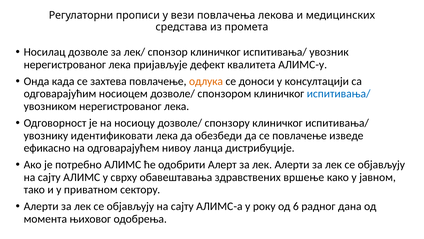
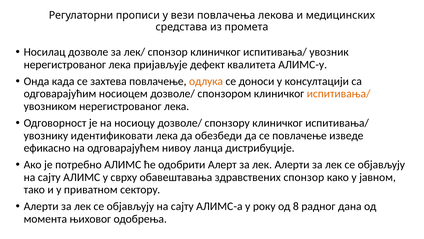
испитивања/ at (339, 94) colour: blue -> orange
здравствених вршење: вршење -> спонзор
6: 6 -> 8
